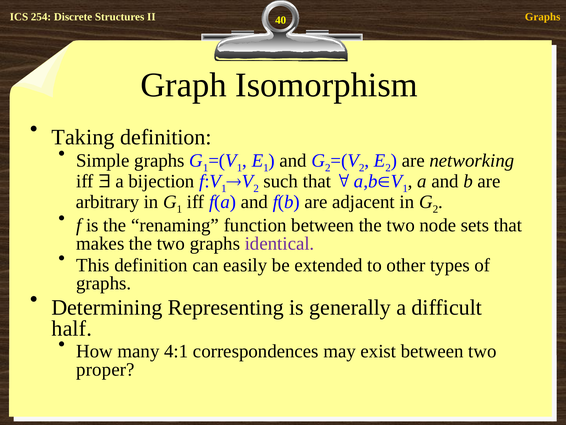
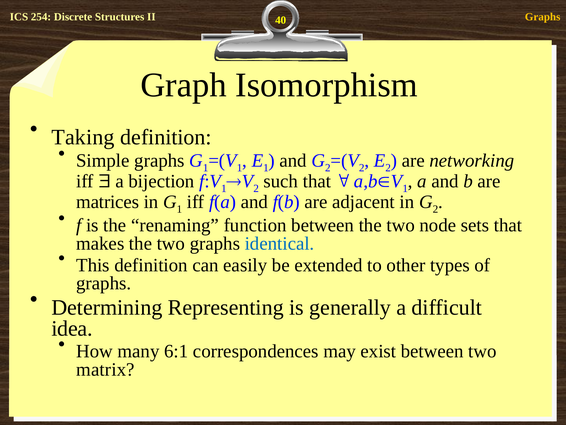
arbitrary: arbitrary -> matrices
identical colour: purple -> blue
half: half -> idea
4:1: 4:1 -> 6:1
proper: proper -> matrix
